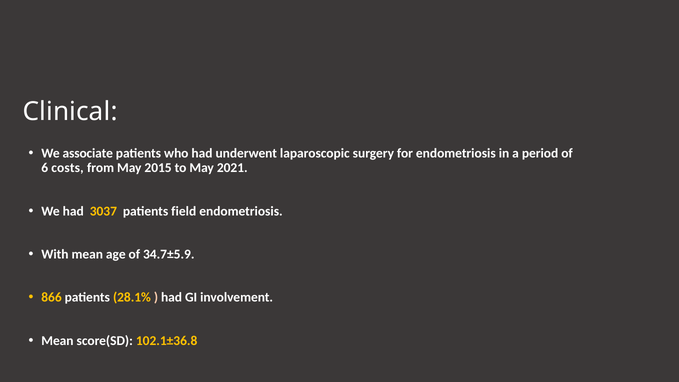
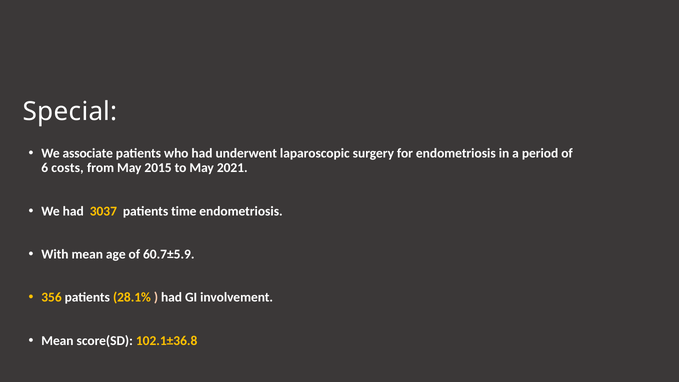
Clinical: Clinical -> Special
field: field -> time
34.7±5.9: 34.7±5.9 -> 60.7±5.9
866: 866 -> 356
